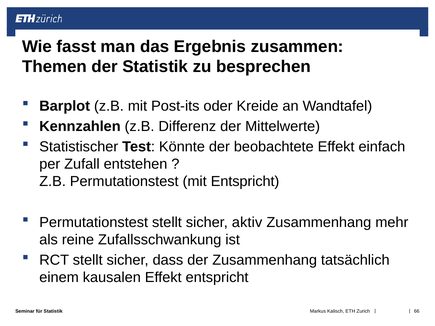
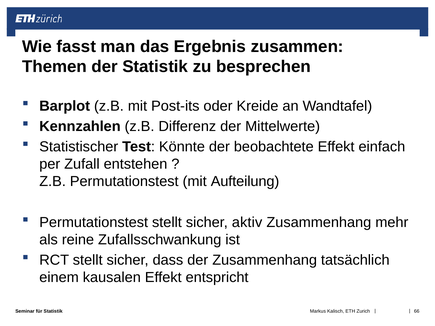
mit Entspricht: Entspricht -> Aufteilung
